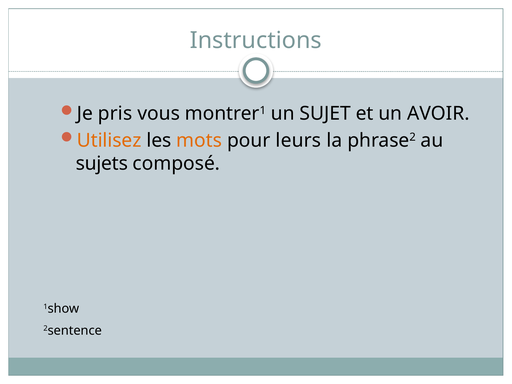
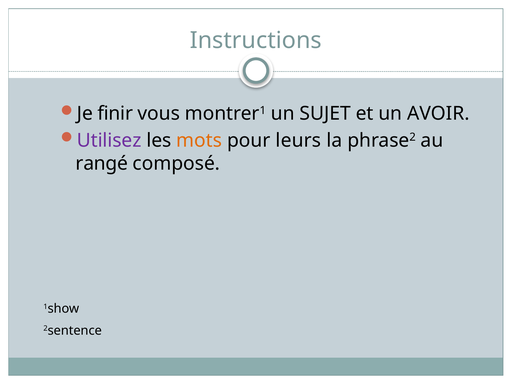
pris: pris -> finir
Utilisez colour: orange -> purple
sujets: sujets -> rangé
